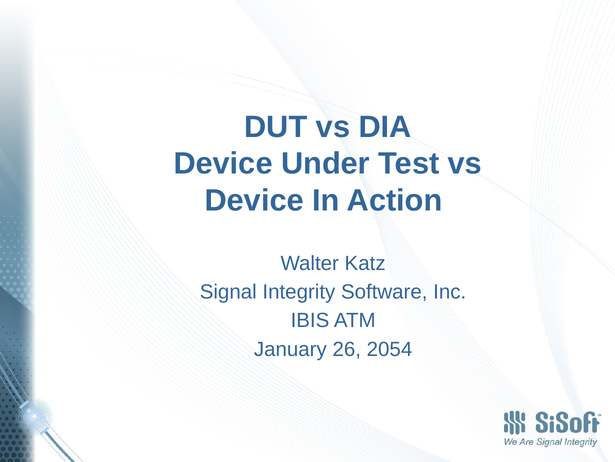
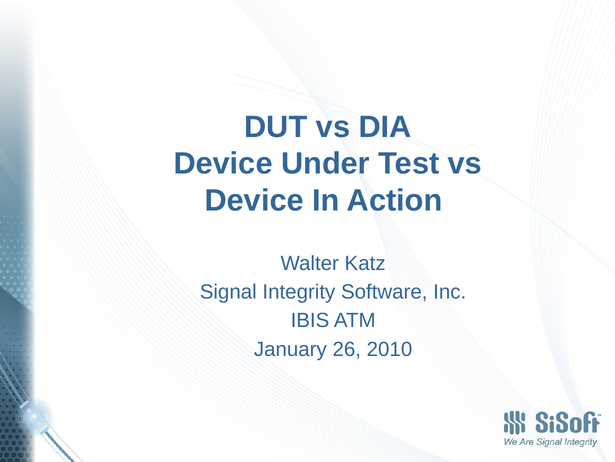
2054: 2054 -> 2010
